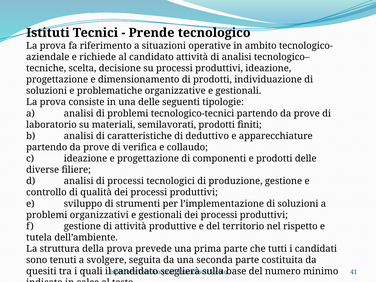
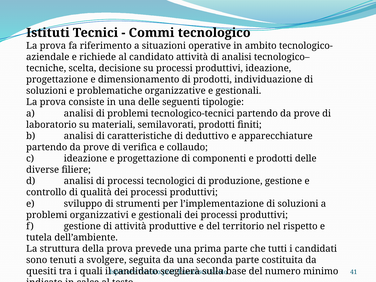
Prende: Prende -> Commi
